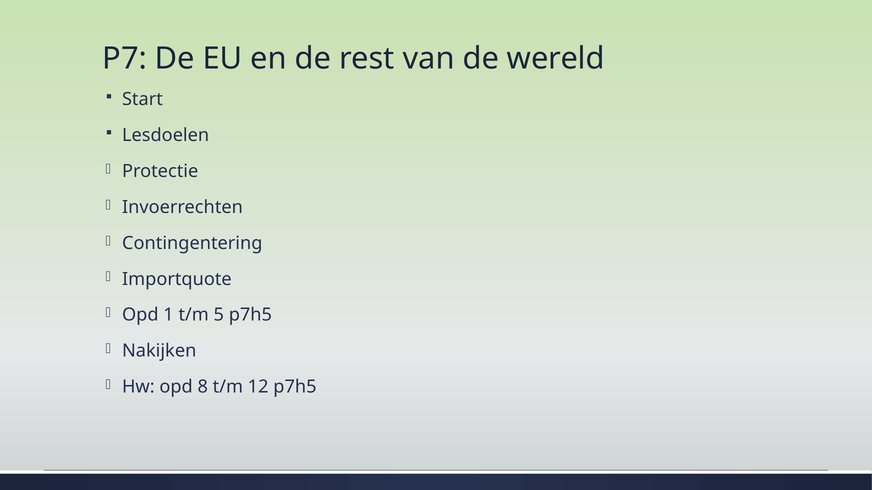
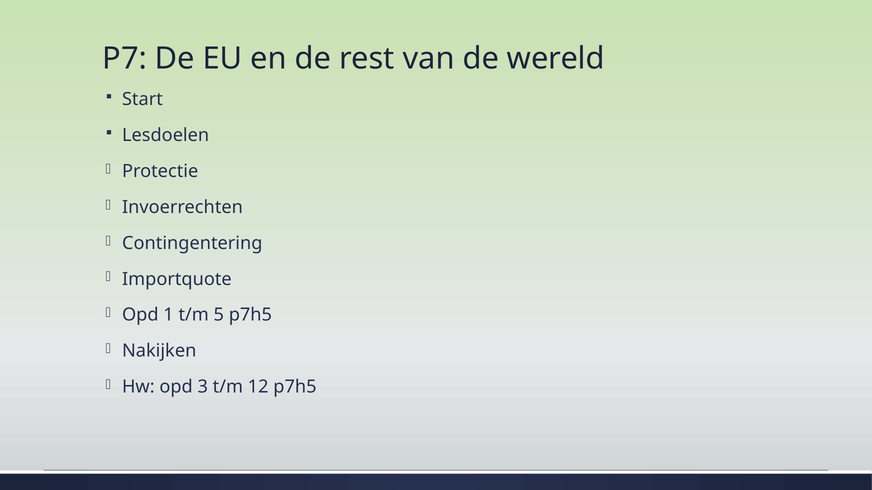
8: 8 -> 3
